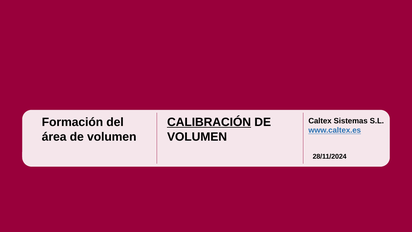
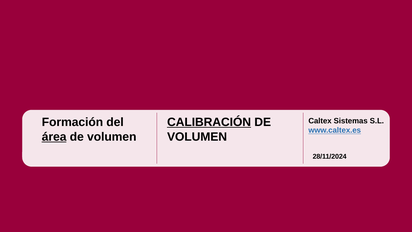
área underline: none -> present
